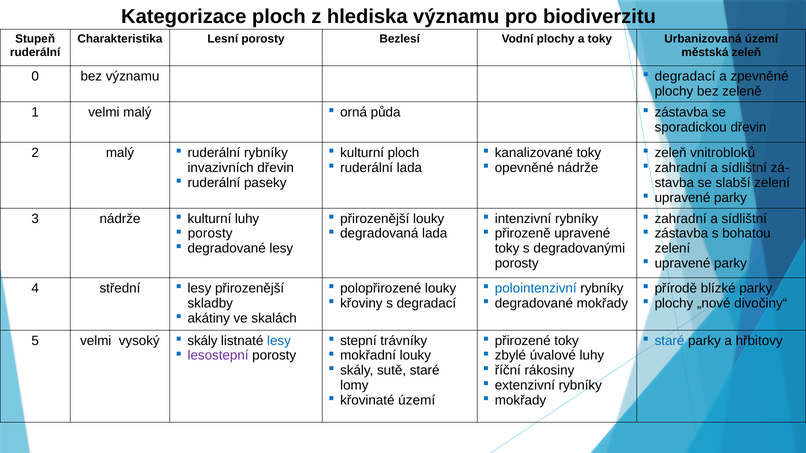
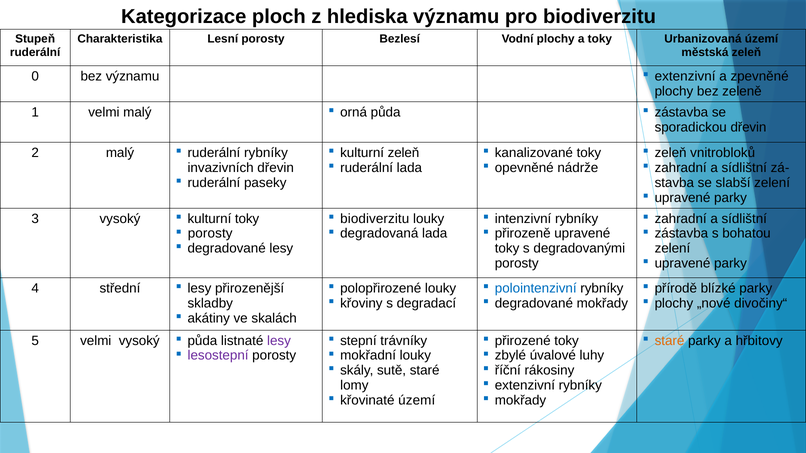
degradací at (685, 76): degradací -> extenzivní
kulturní ploch: ploch -> zeleň
přirozenější at (375, 219): přirozenější -> biodiverzitu
3 nádrže: nádrže -> vysoký
kulturní luhy: luhy -> toky
staré at (670, 341) colour: blue -> orange
skály at (202, 341): skály -> půda
lesy at (279, 341) colour: blue -> purple
